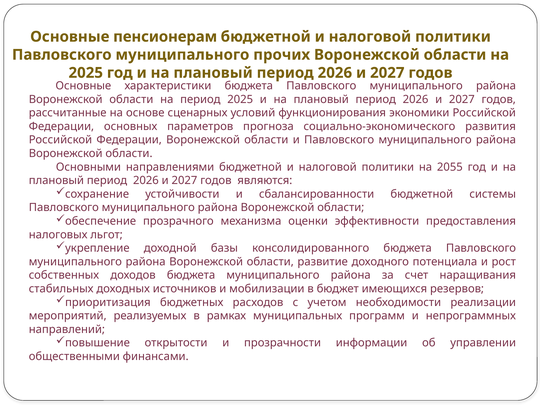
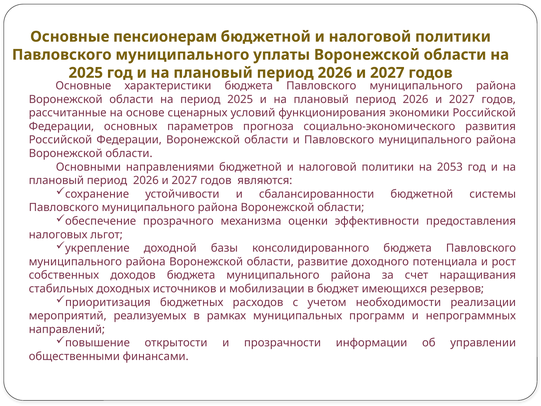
прочих: прочих -> уплаты
2055: 2055 -> 2053
